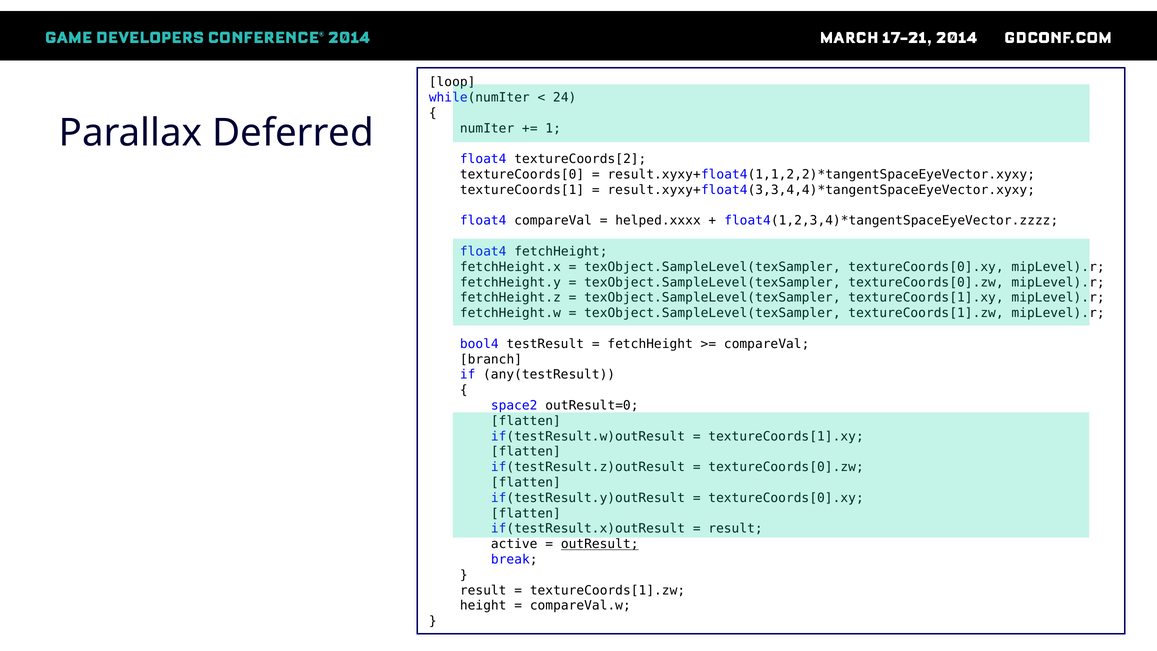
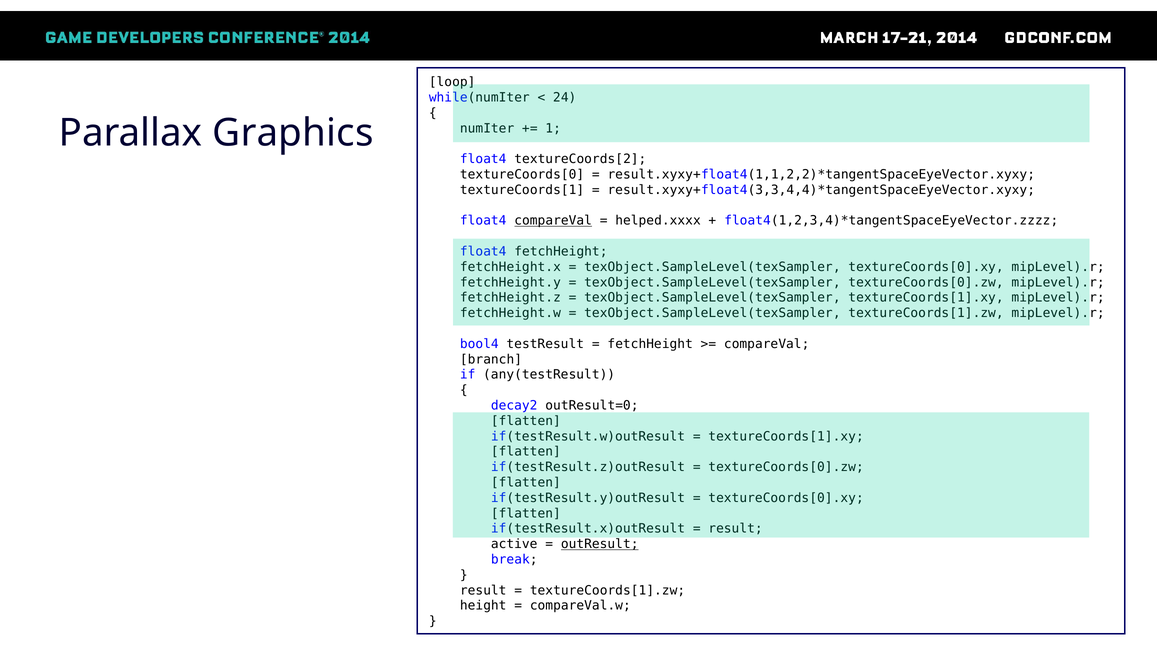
Deferred: Deferred -> Graphics
compareVal at (553, 221) underline: none -> present
space2: space2 -> decay2
